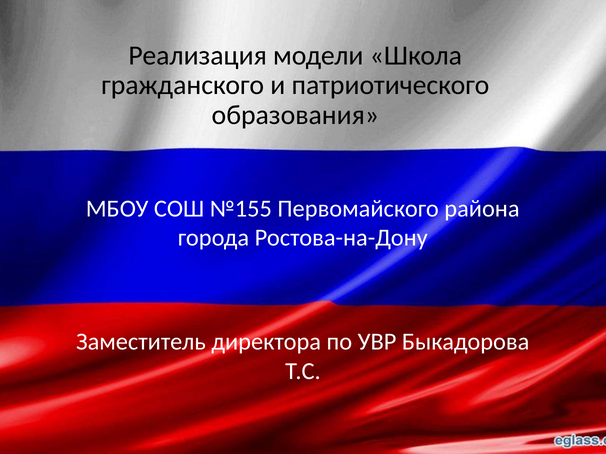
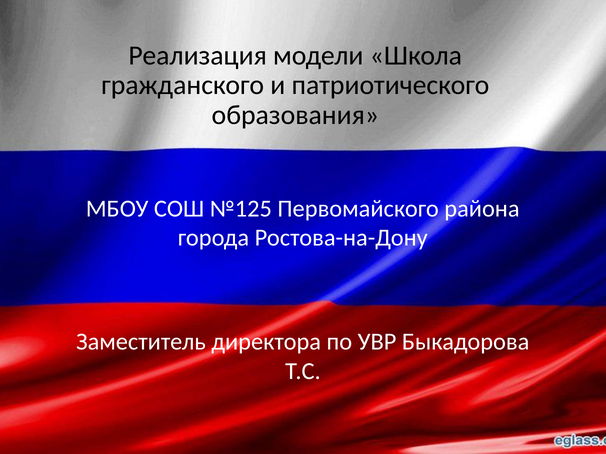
№155: №155 -> №125
